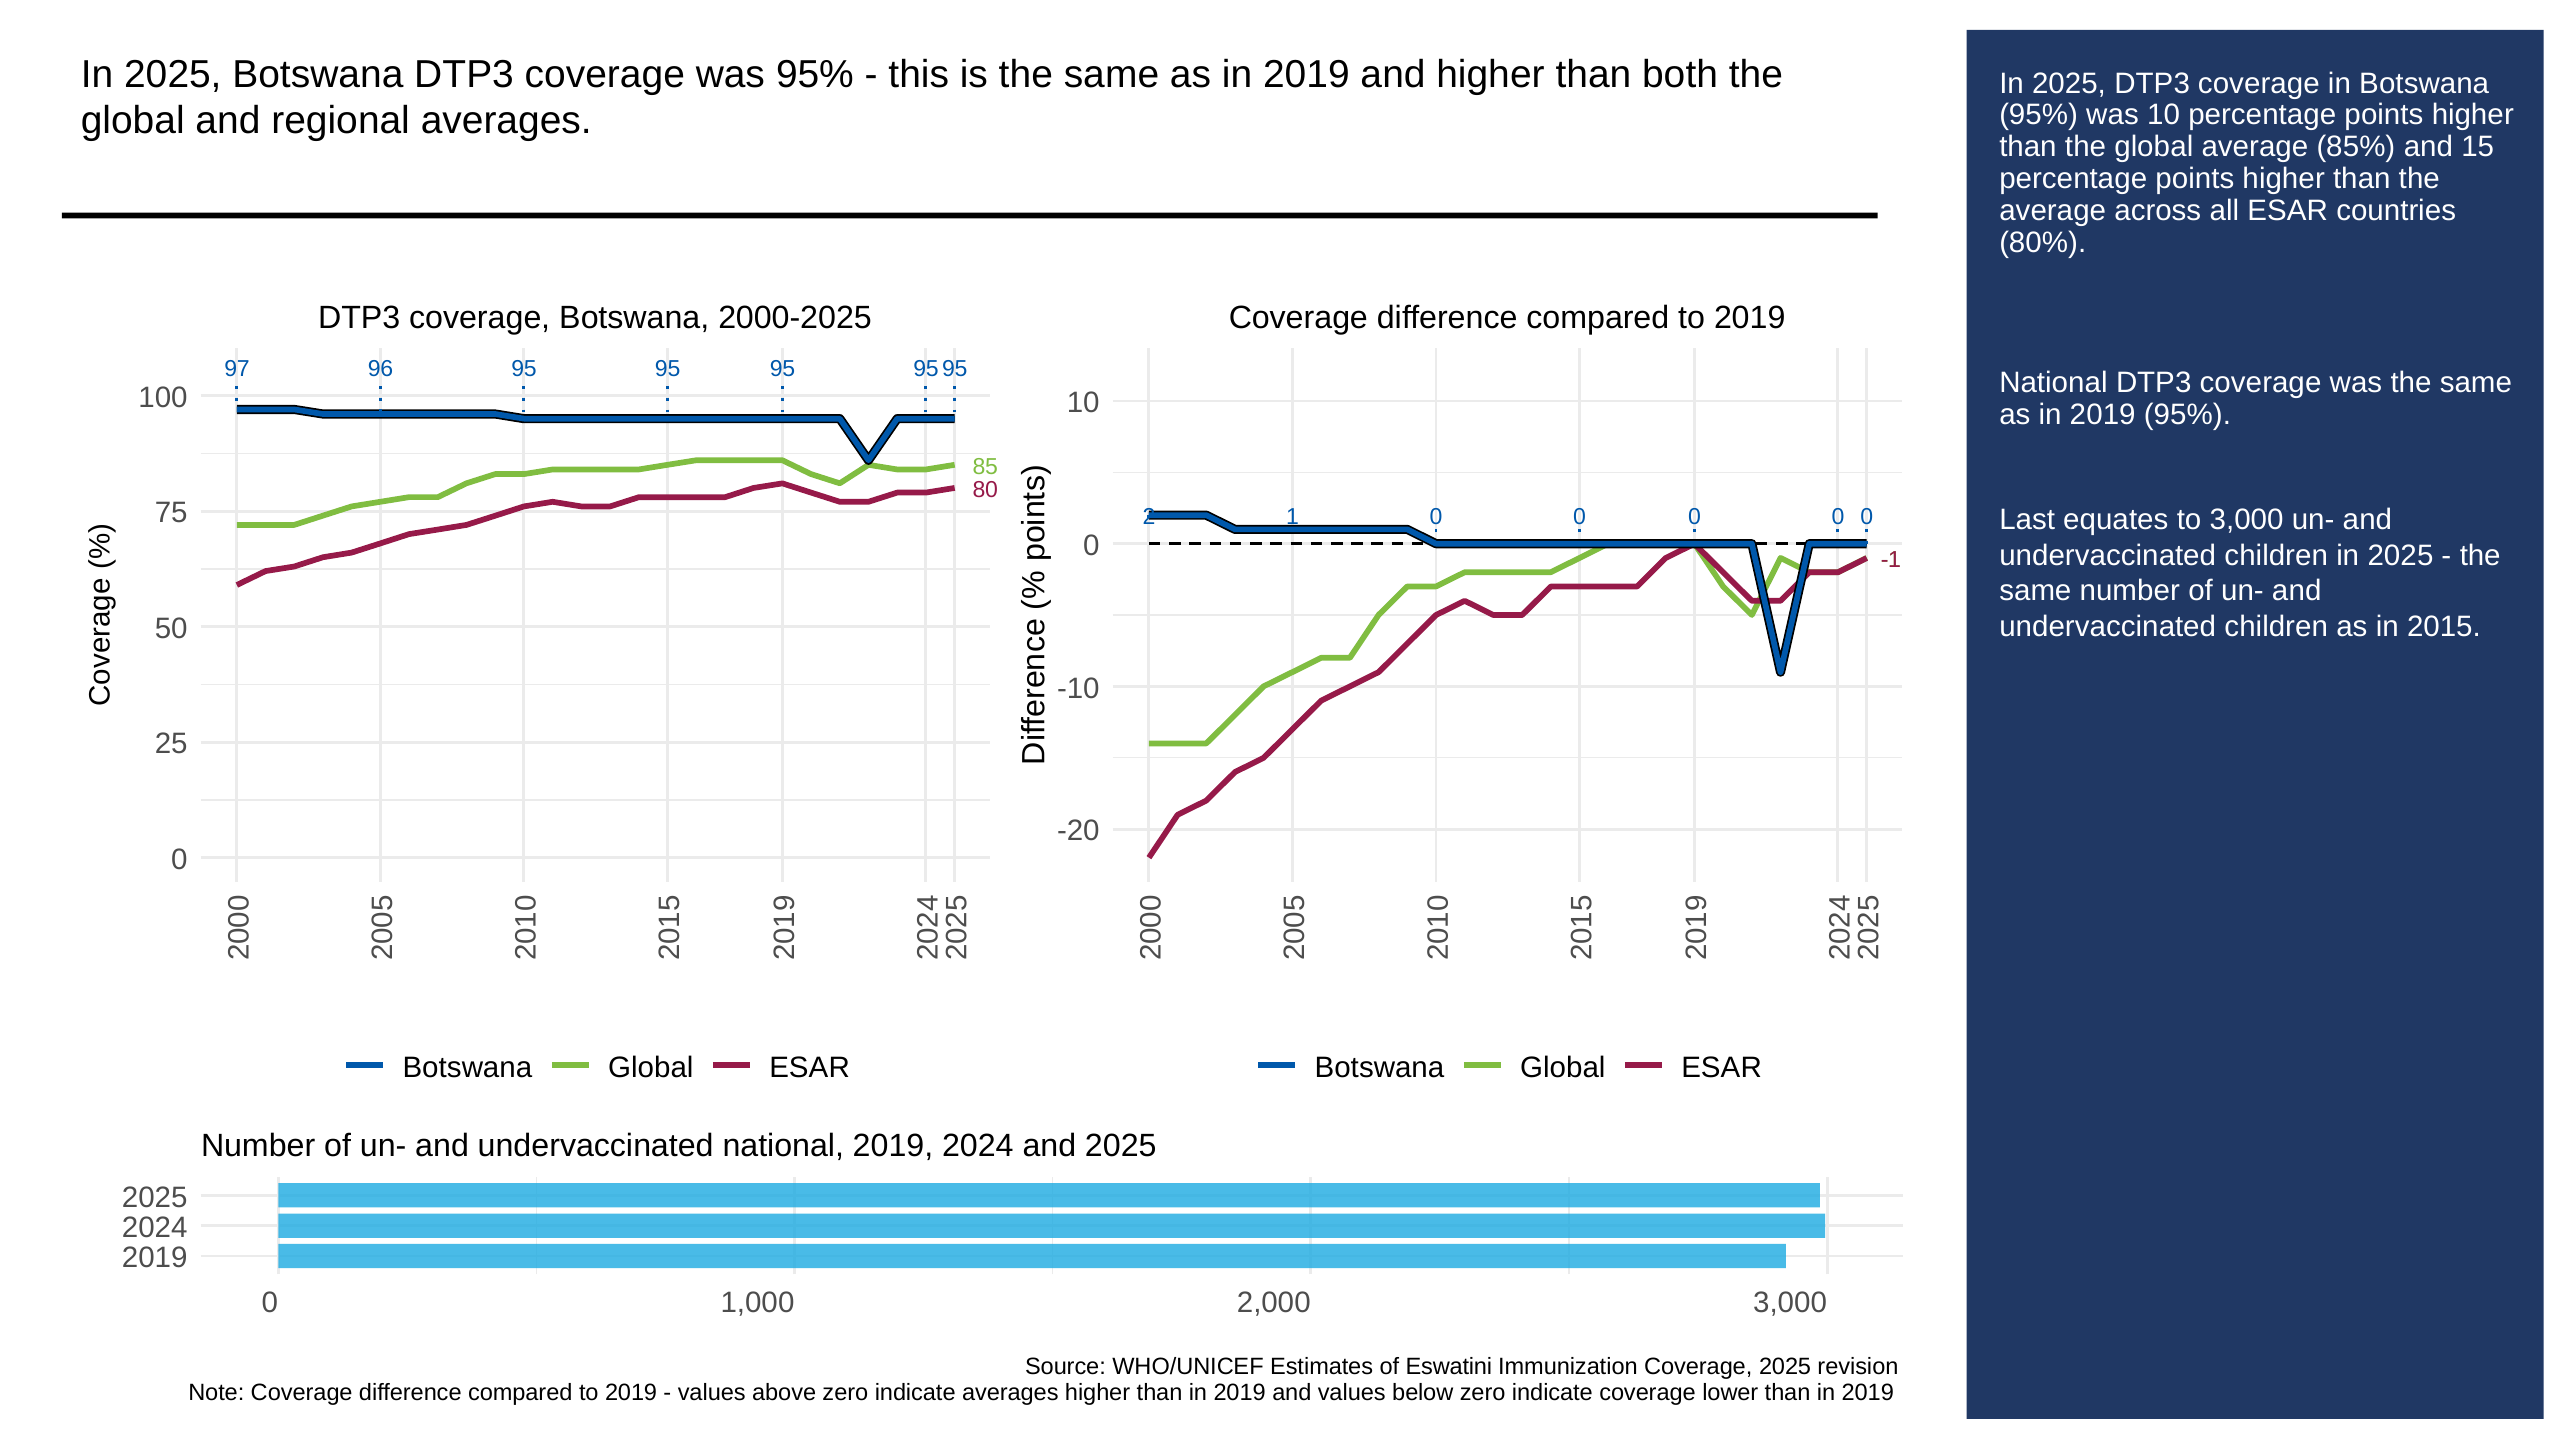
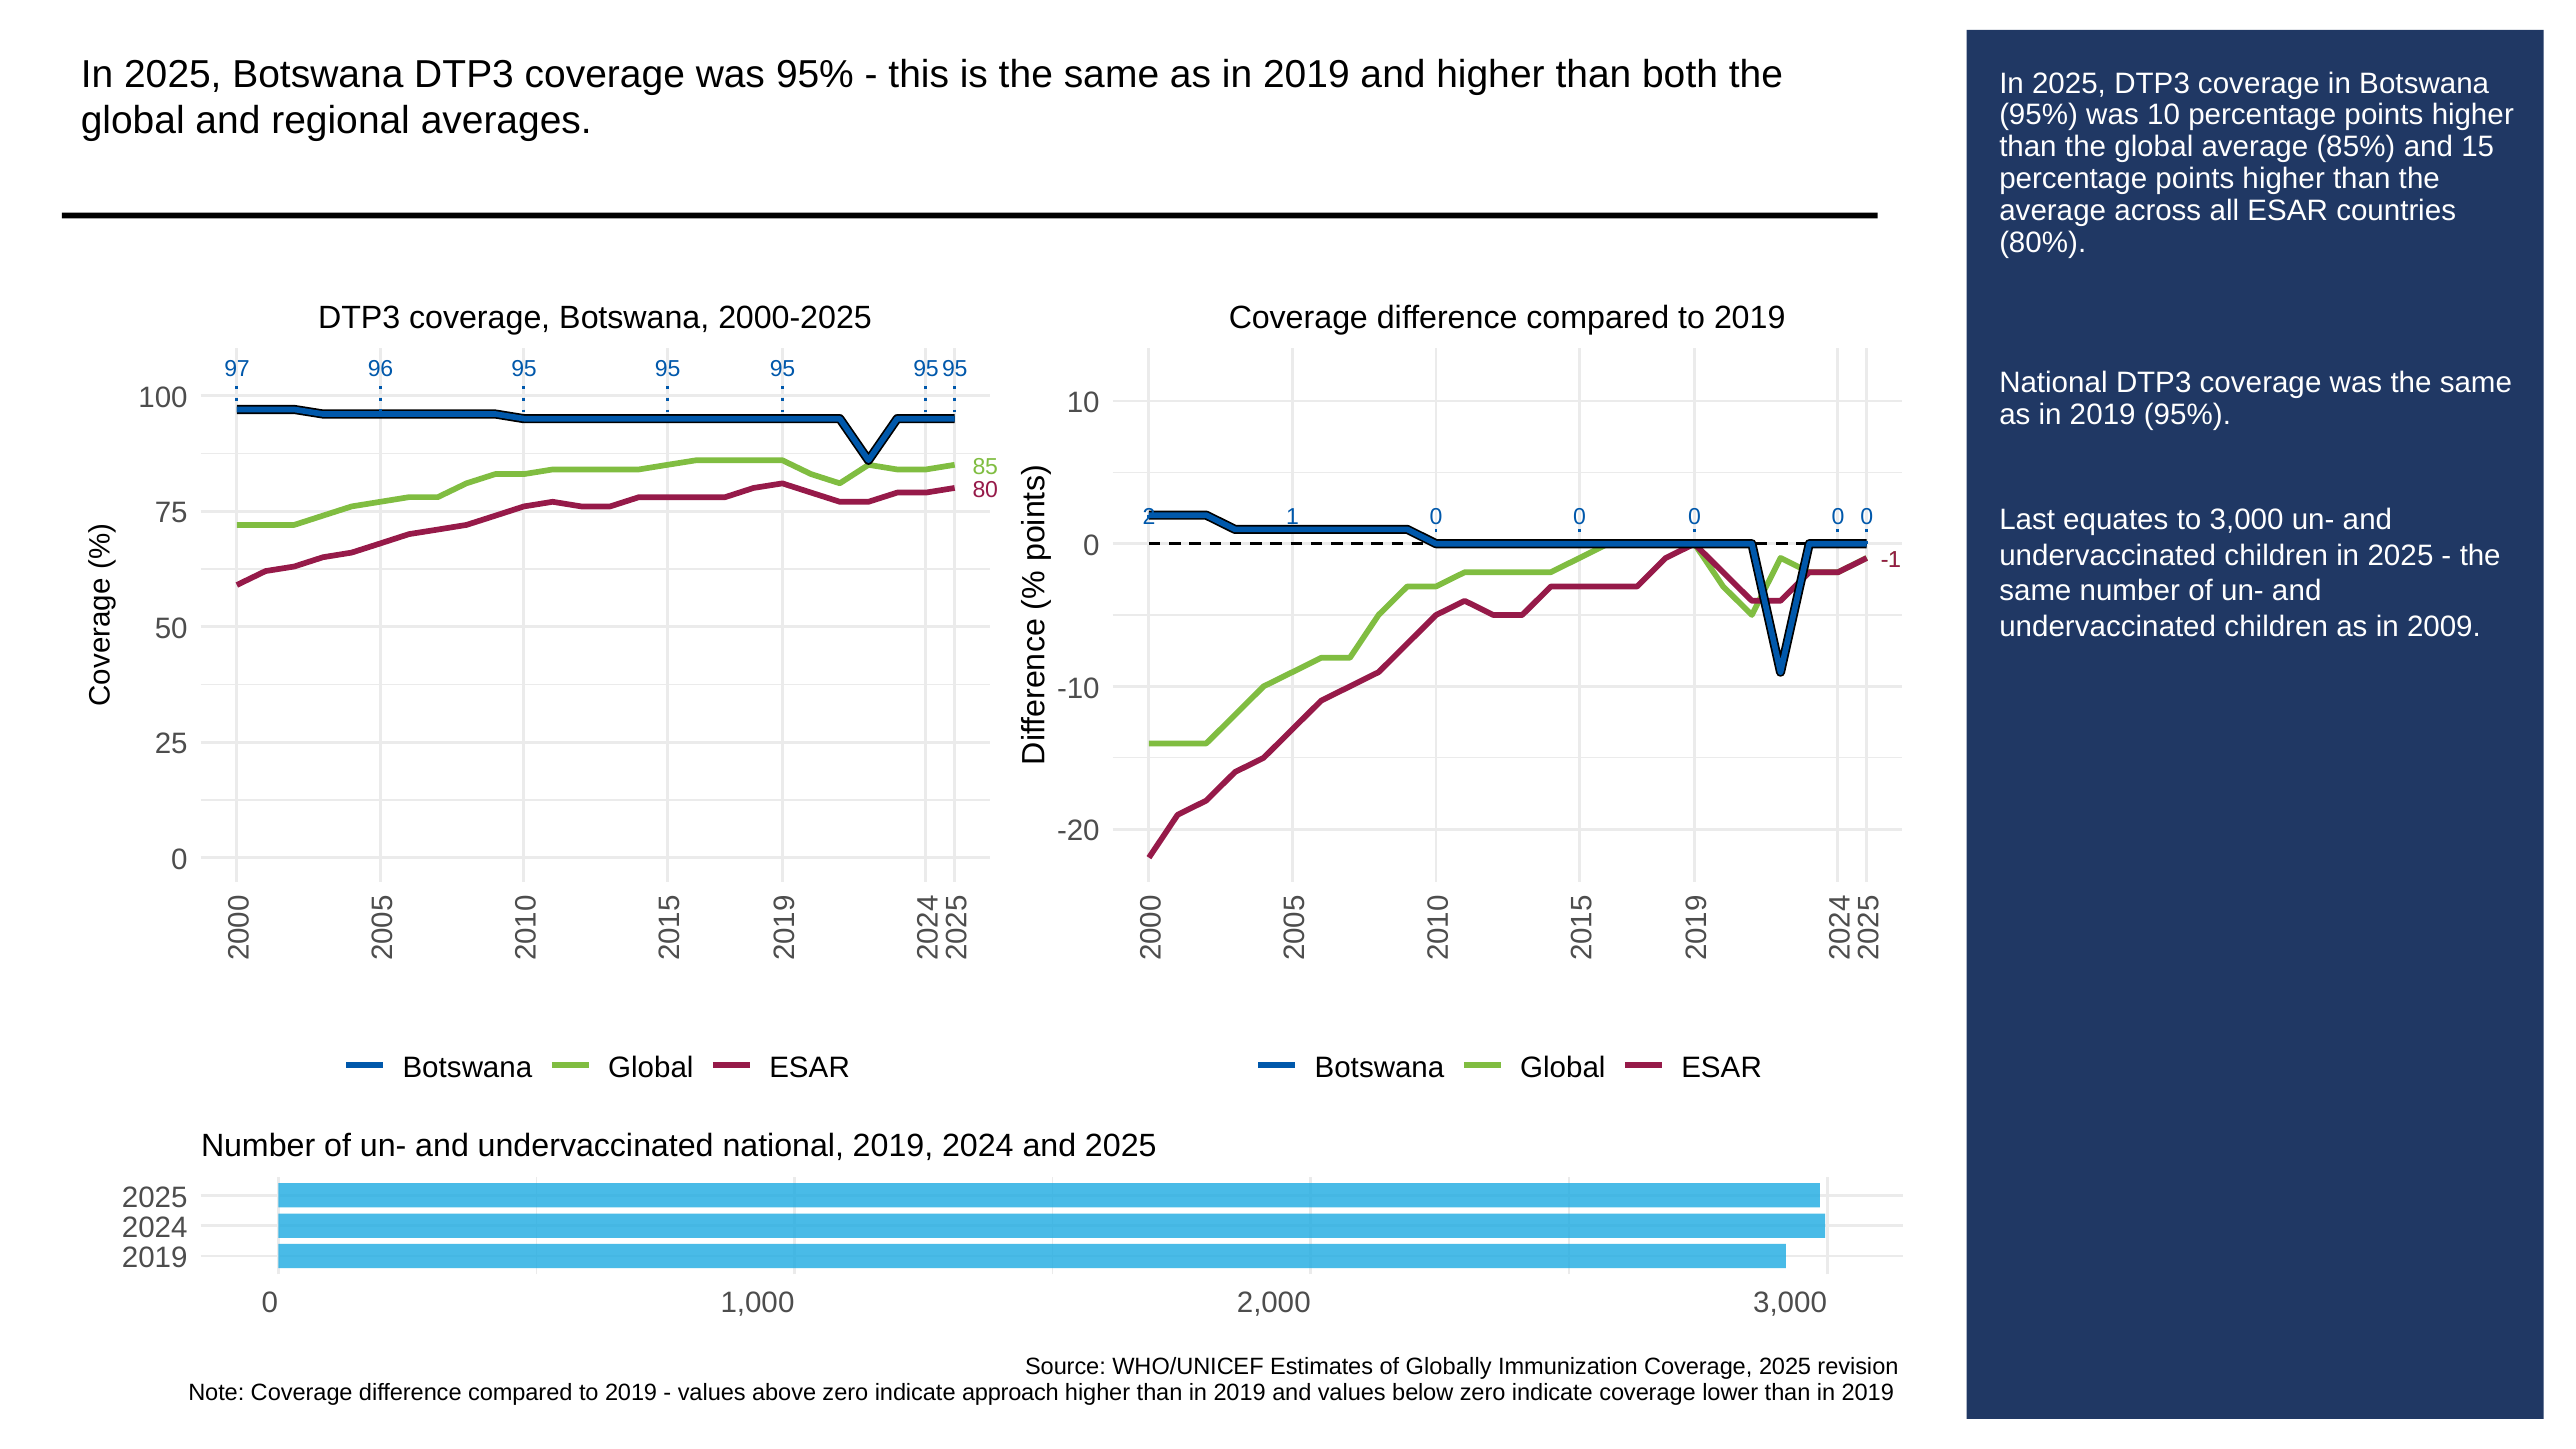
2015: 2015 -> 2009
Eswatini: Eswatini -> Globally
indicate averages: averages -> approach
